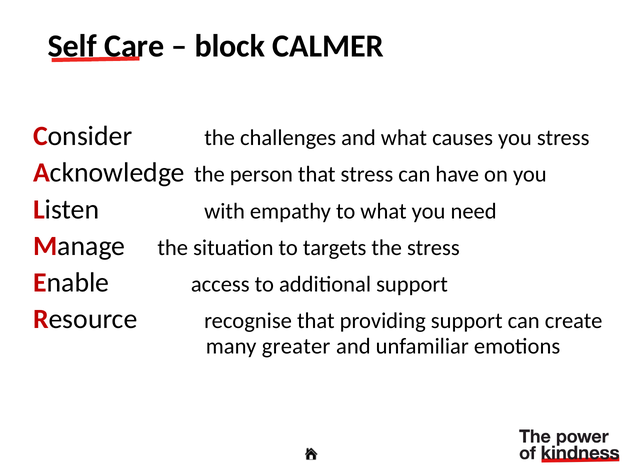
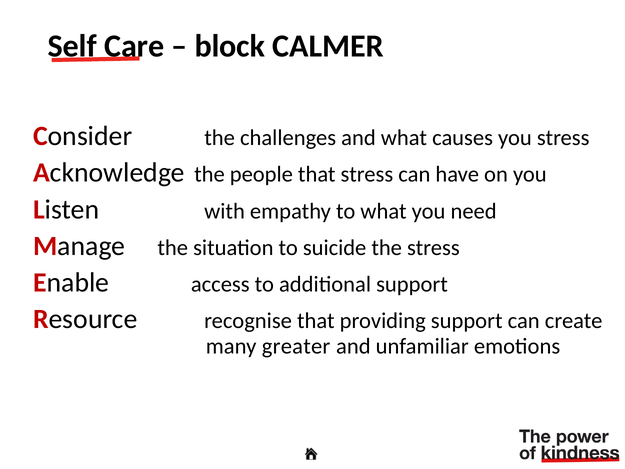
person: person -> people
targets: targets -> suicide
